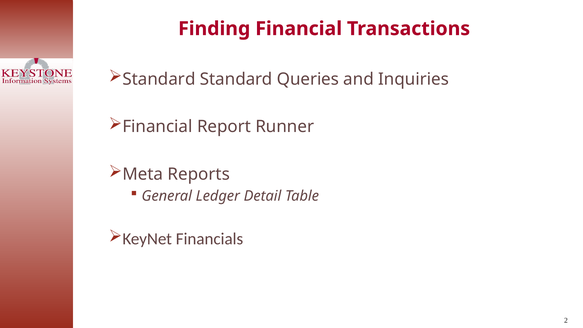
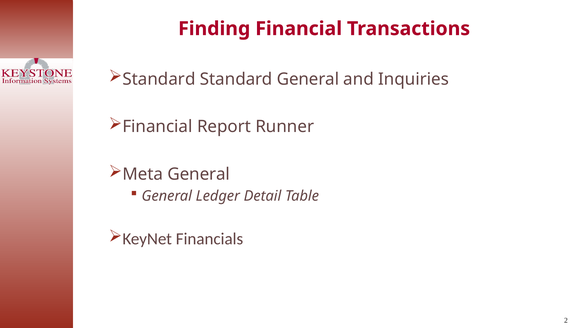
Standard Queries: Queries -> General
Meta Reports: Reports -> General
